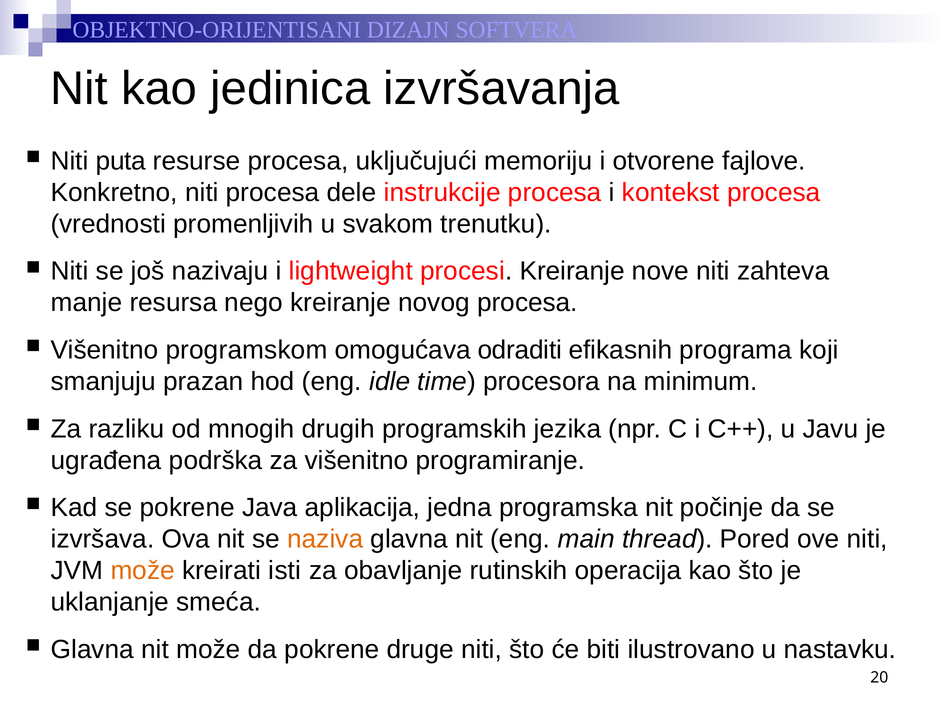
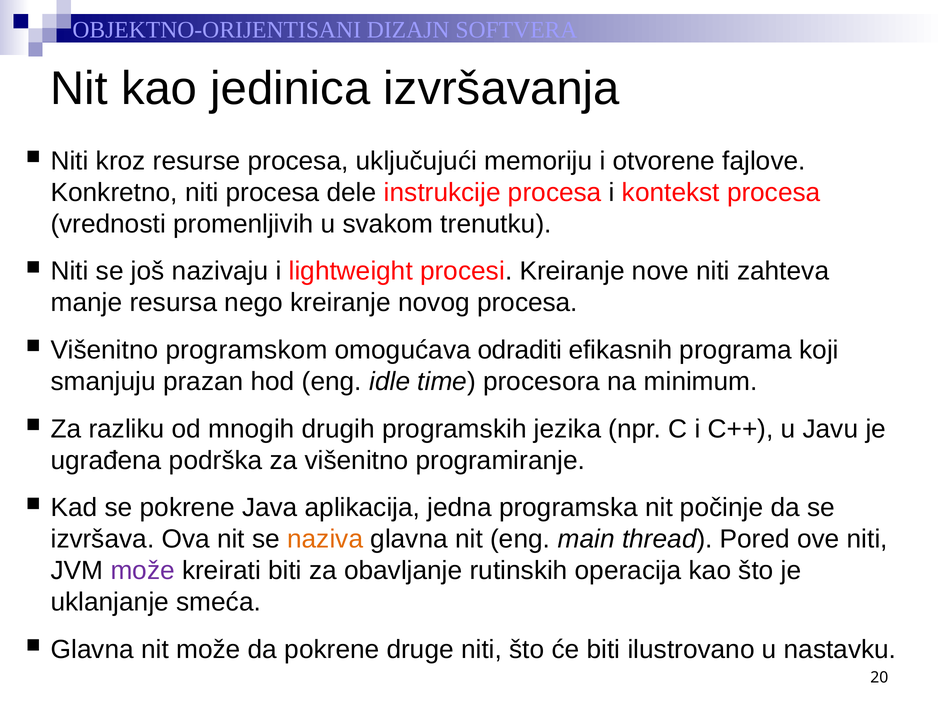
puta: puta -> kroz
može at (143, 571) colour: orange -> purple
kreirati isti: isti -> biti
